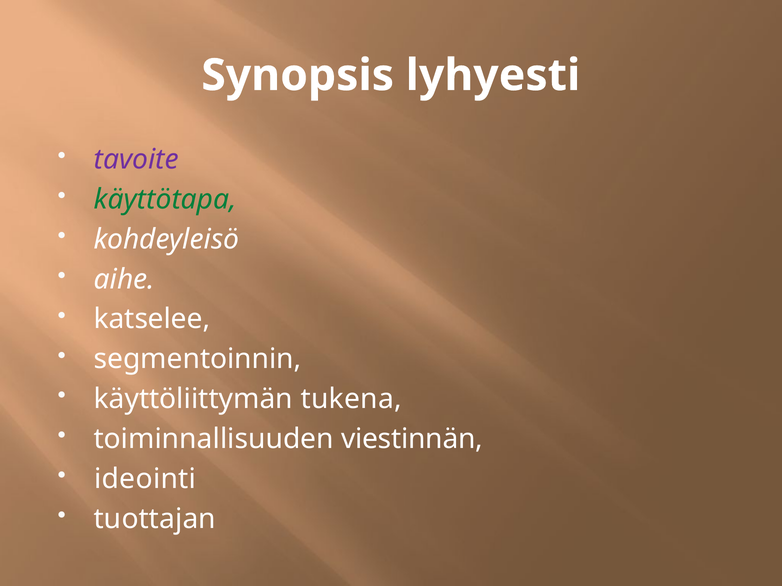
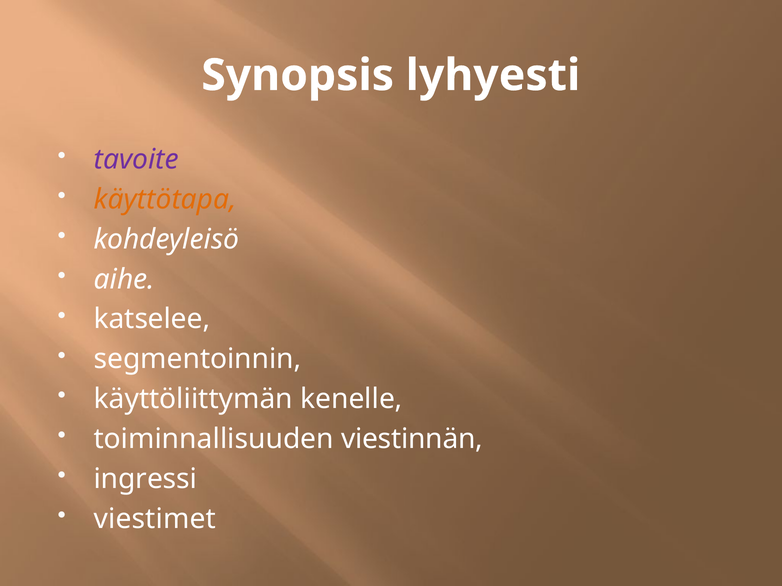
käyttötapa colour: green -> orange
tukena: tukena -> kenelle
ideointi: ideointi -> ingressi
tuottajan: tuottajan -> viestimet
